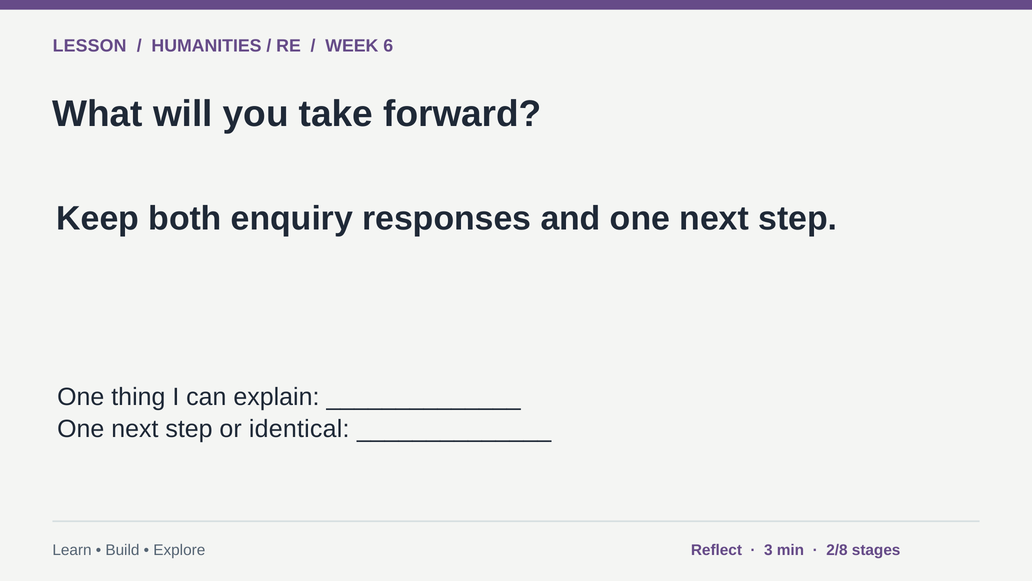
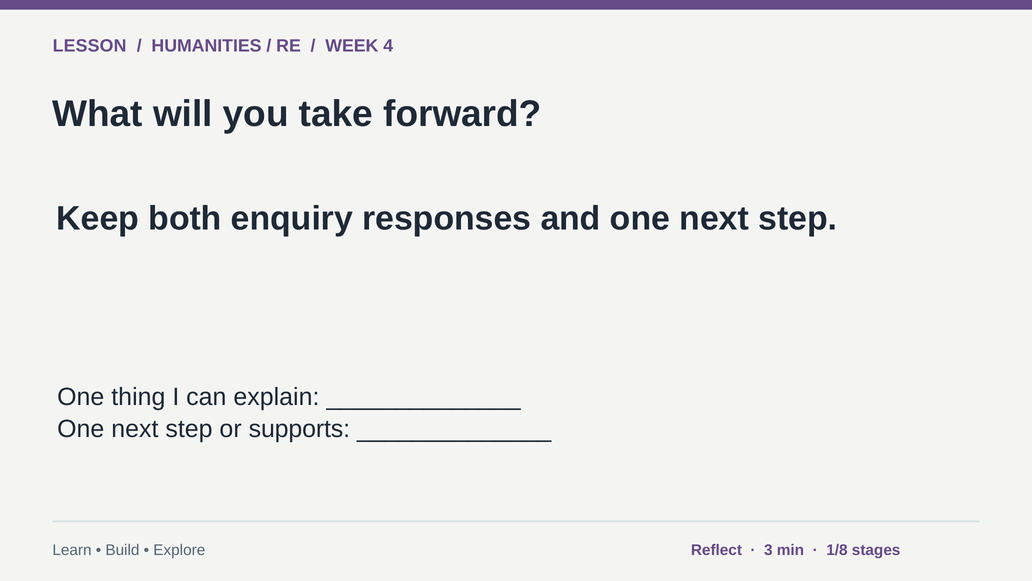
6: 6 -> 4
identical: identical -> supports
2/8: 2/8 -> 1/8
